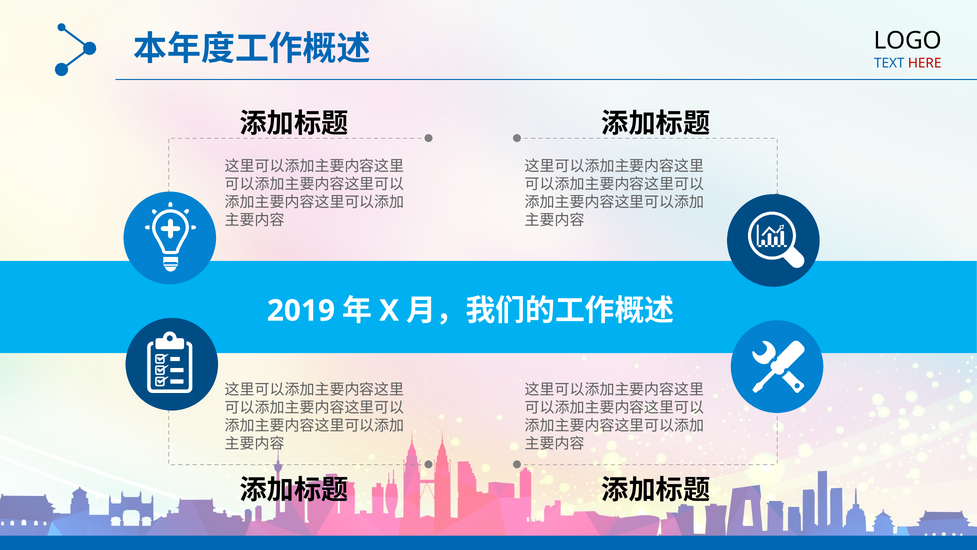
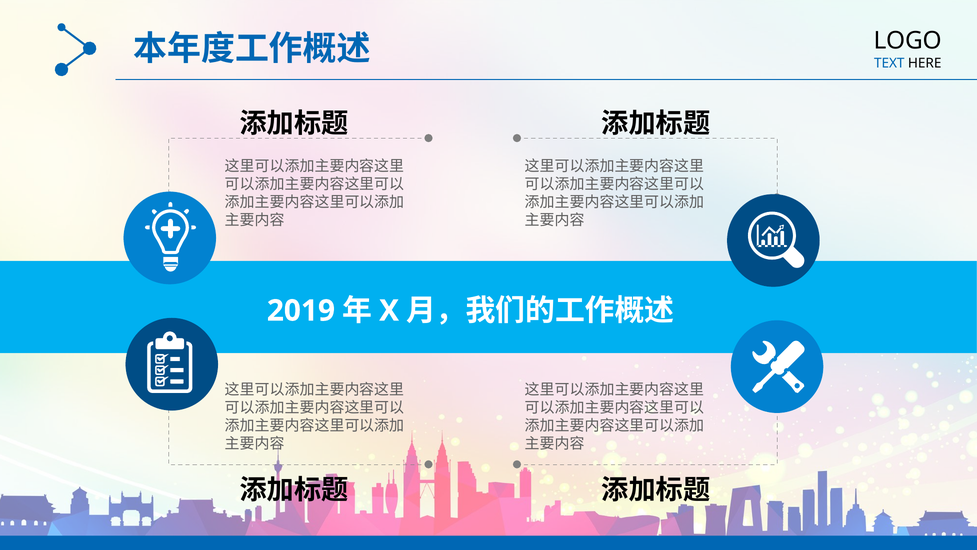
HERE colour: red -> black
